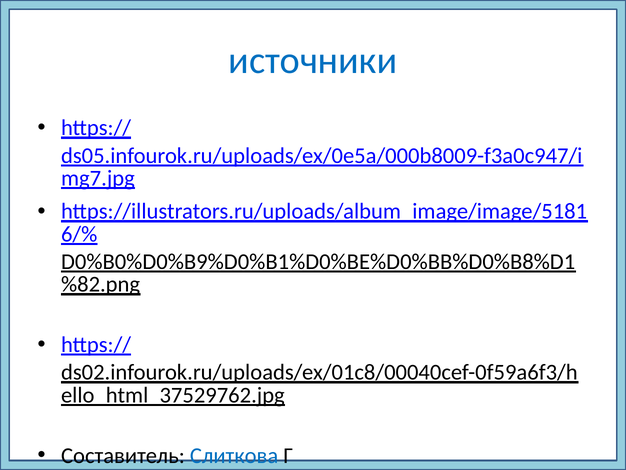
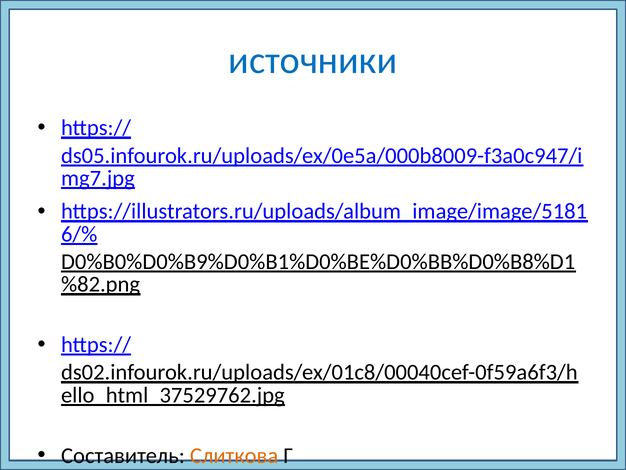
Слиткова colour: blue -> orange
